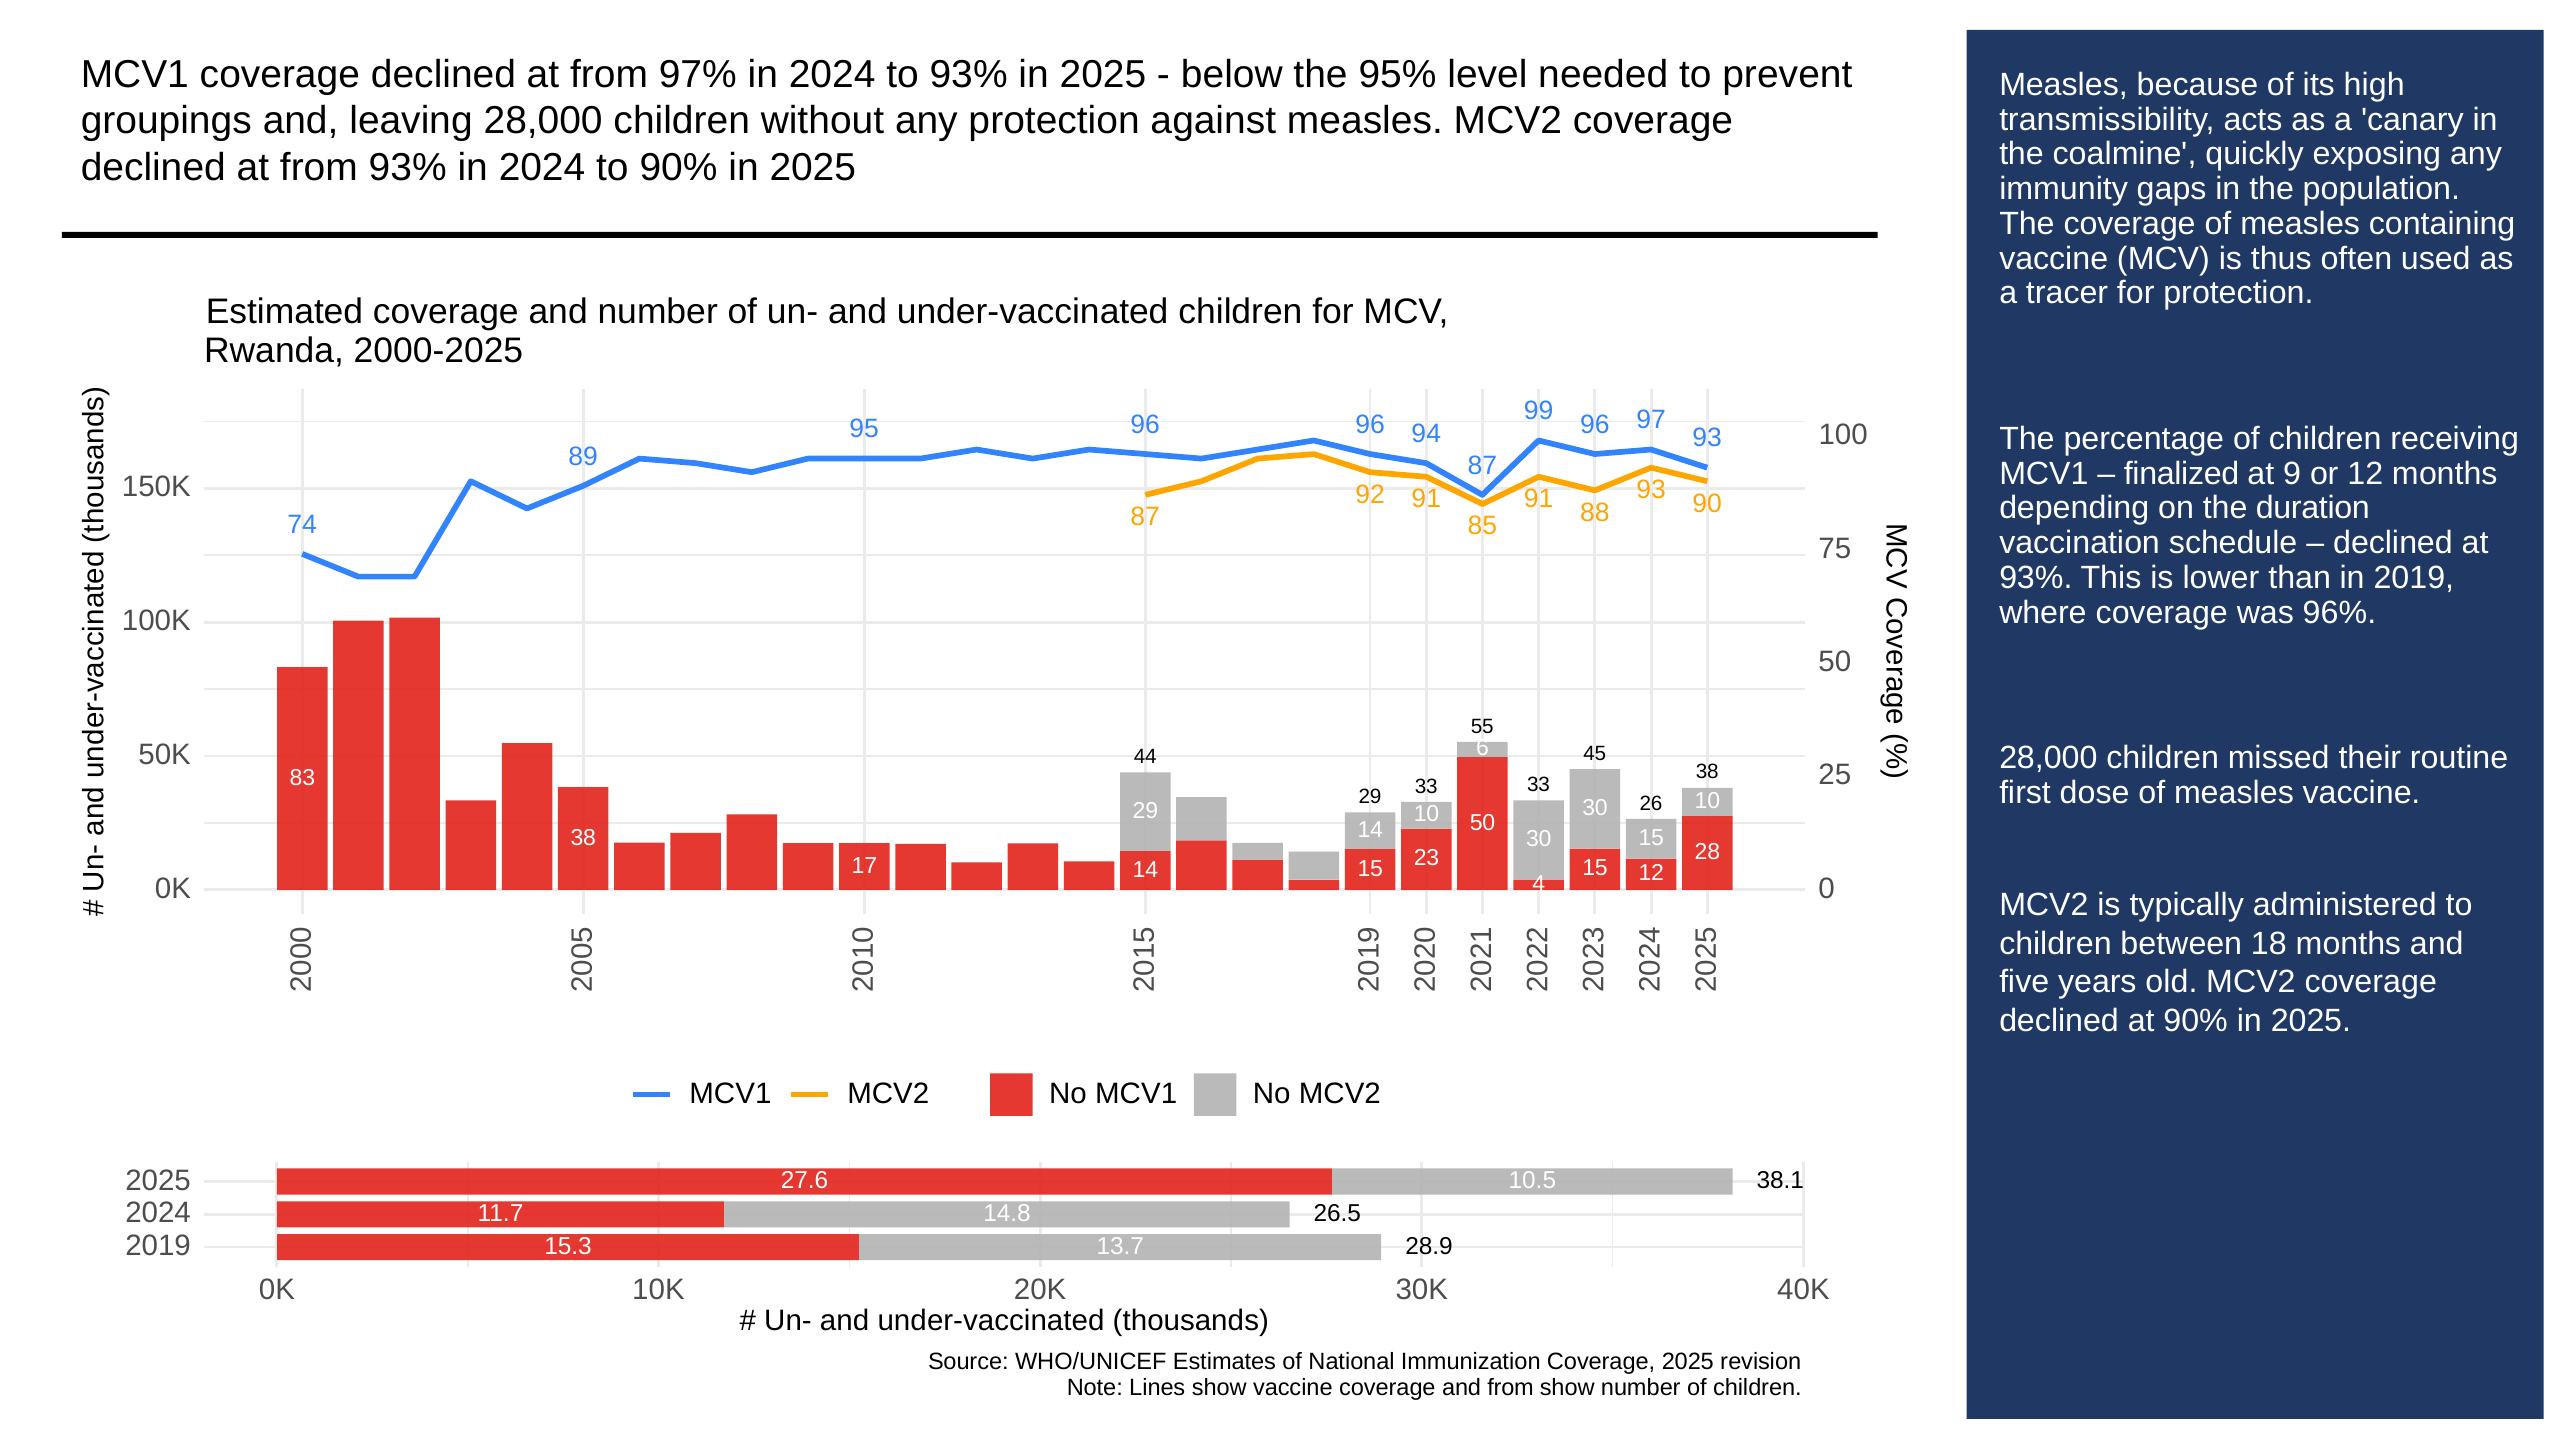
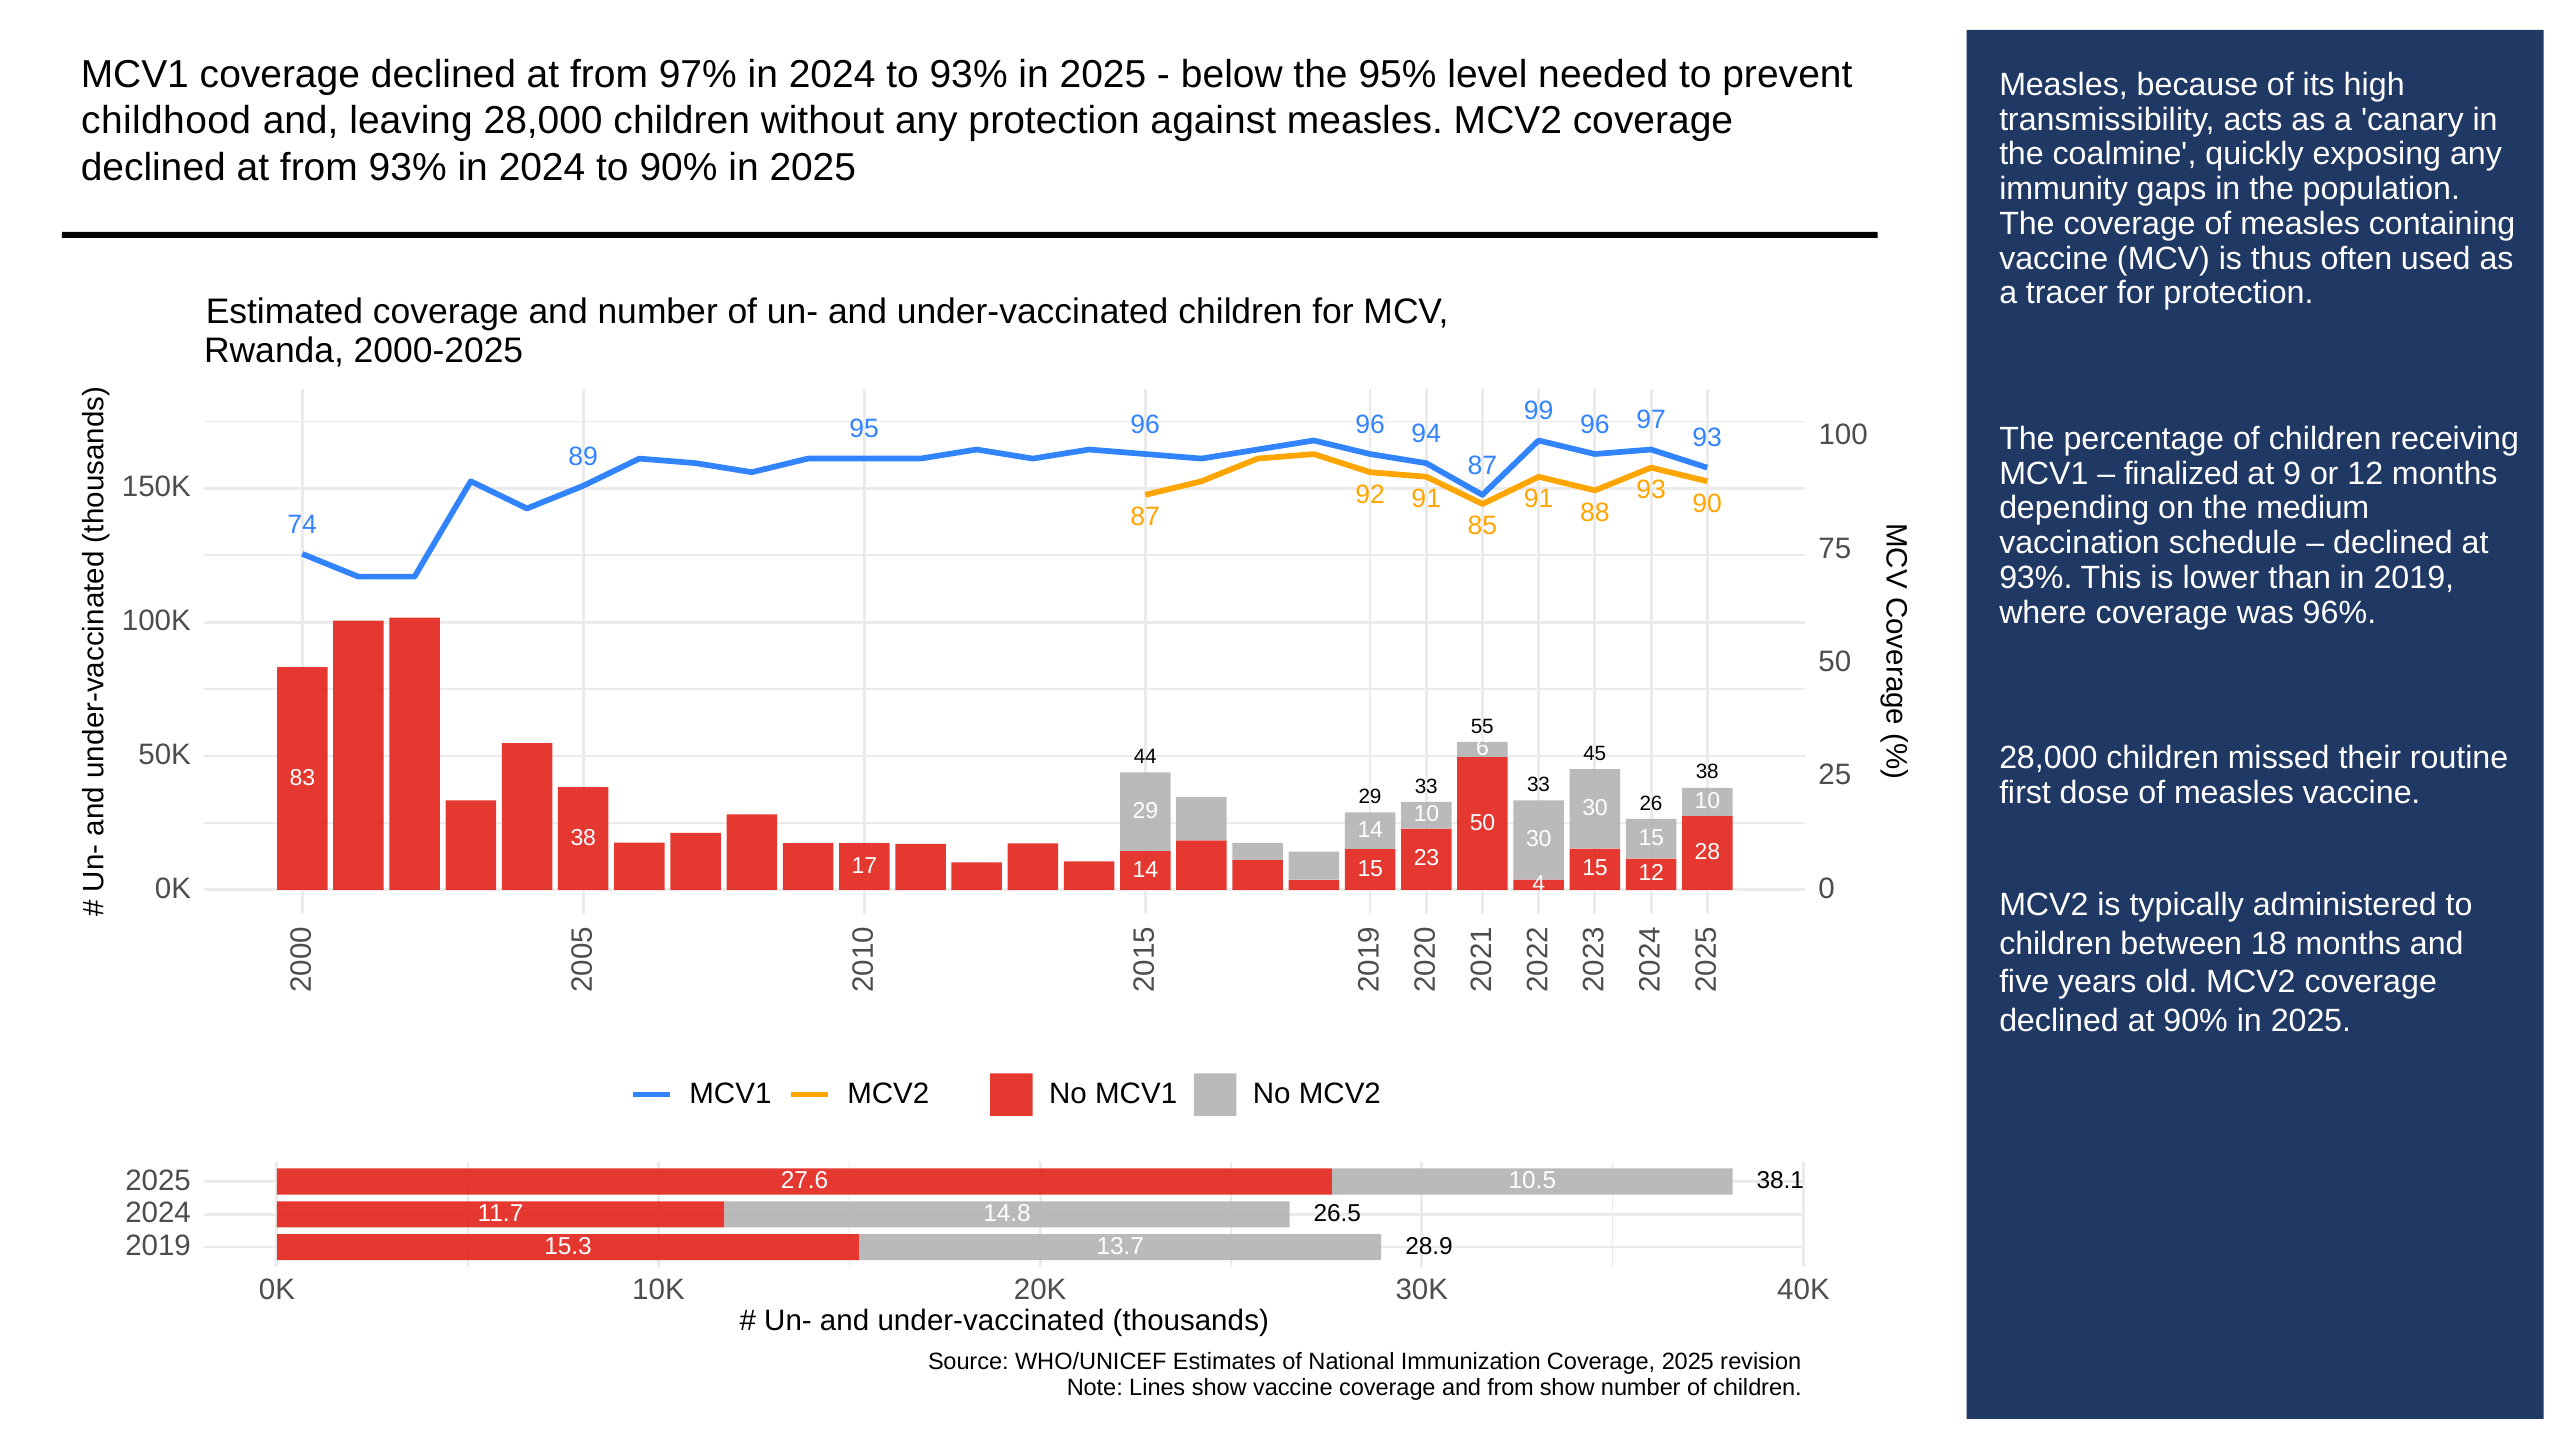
groupings: groupings -> childhood
duration: duration -> medium
